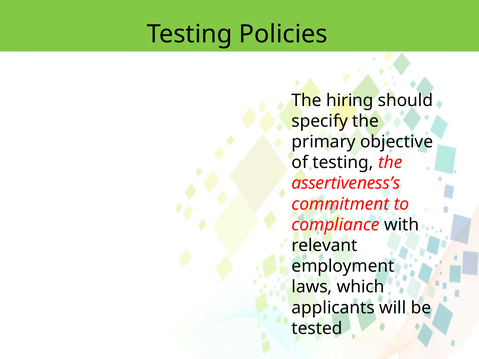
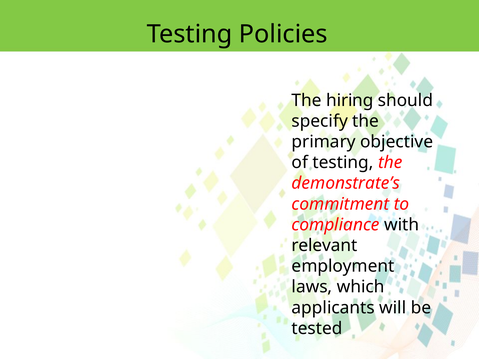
assertiveness’s: assertiveness’s -> demonstrate’s
